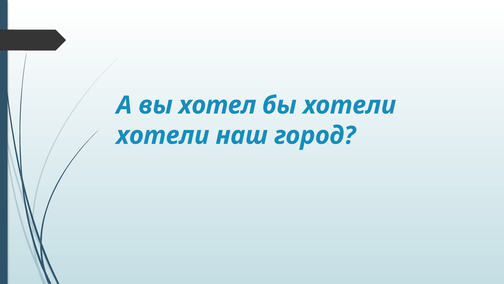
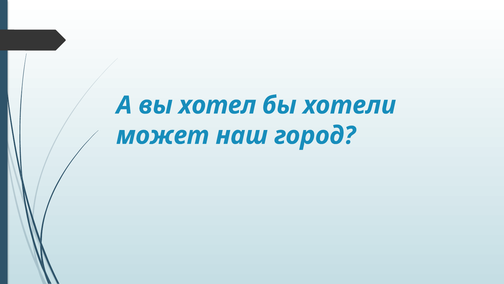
хотели at (163, 135): хотели -> может
